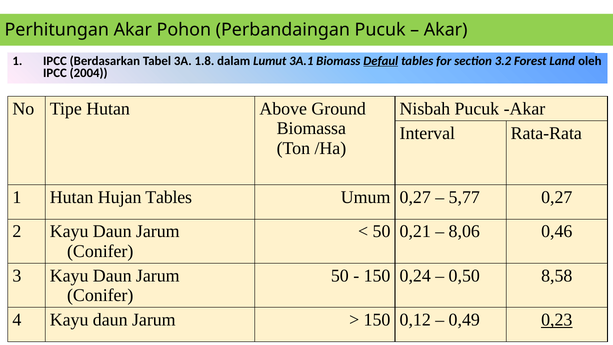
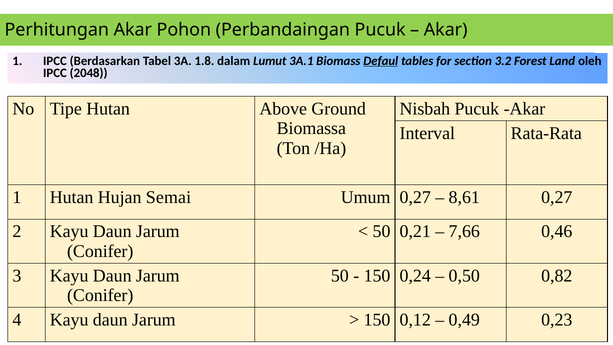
2004: 2004 -> 2048
Hujan Tables: Tables -> Semai
5,77: 5,77 -> 8,61
8,06: 8,06 -> 7,66
8,58: 8,58 -> 0,82
0,23 underline: present -> none
